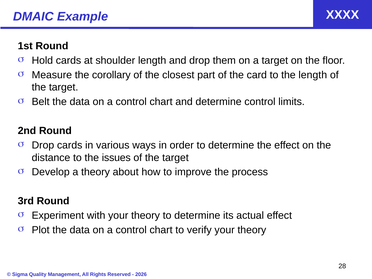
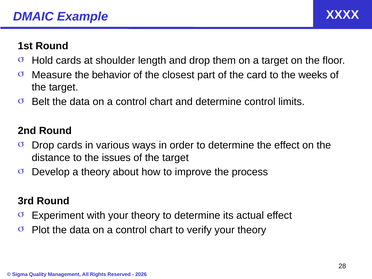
corollary: corollary -> behavior
the length: length -> weeks
